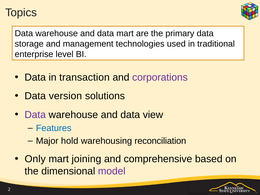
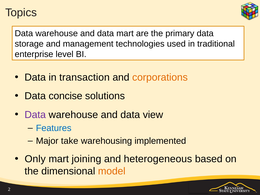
corporations colour: purple -> orange
version: version -> concise
hold: hold -> take
reconciliation: reconciliation -> implemented
comprehensive: comprehensive -> heterogeneous
model colour: purple -> orange
